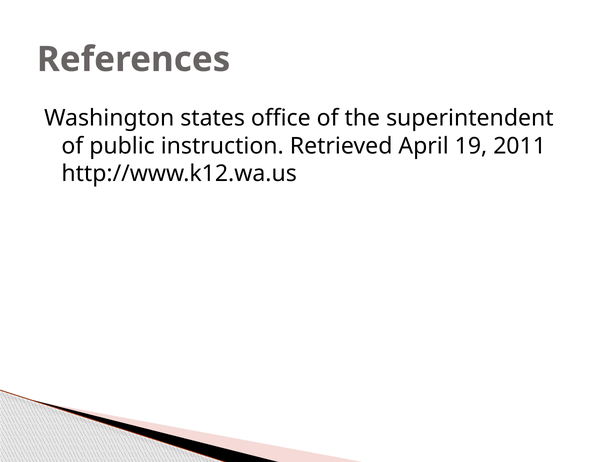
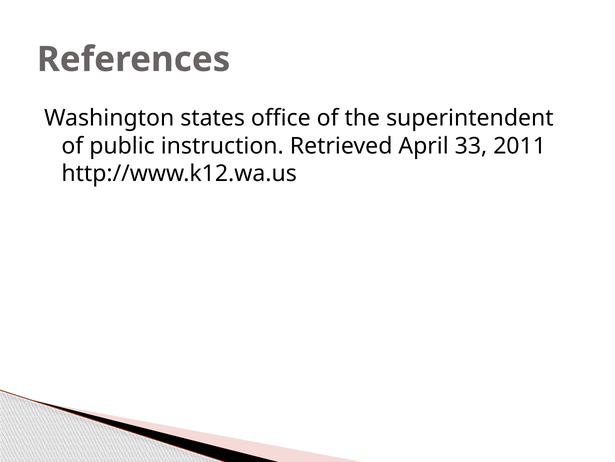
19: 19 -> 33
